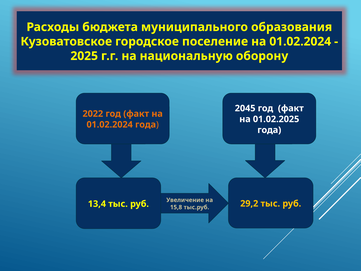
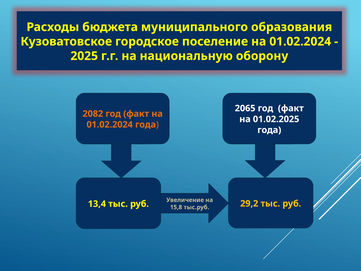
2045: 2045 -> 2065
2022: 2022 -> 2082
